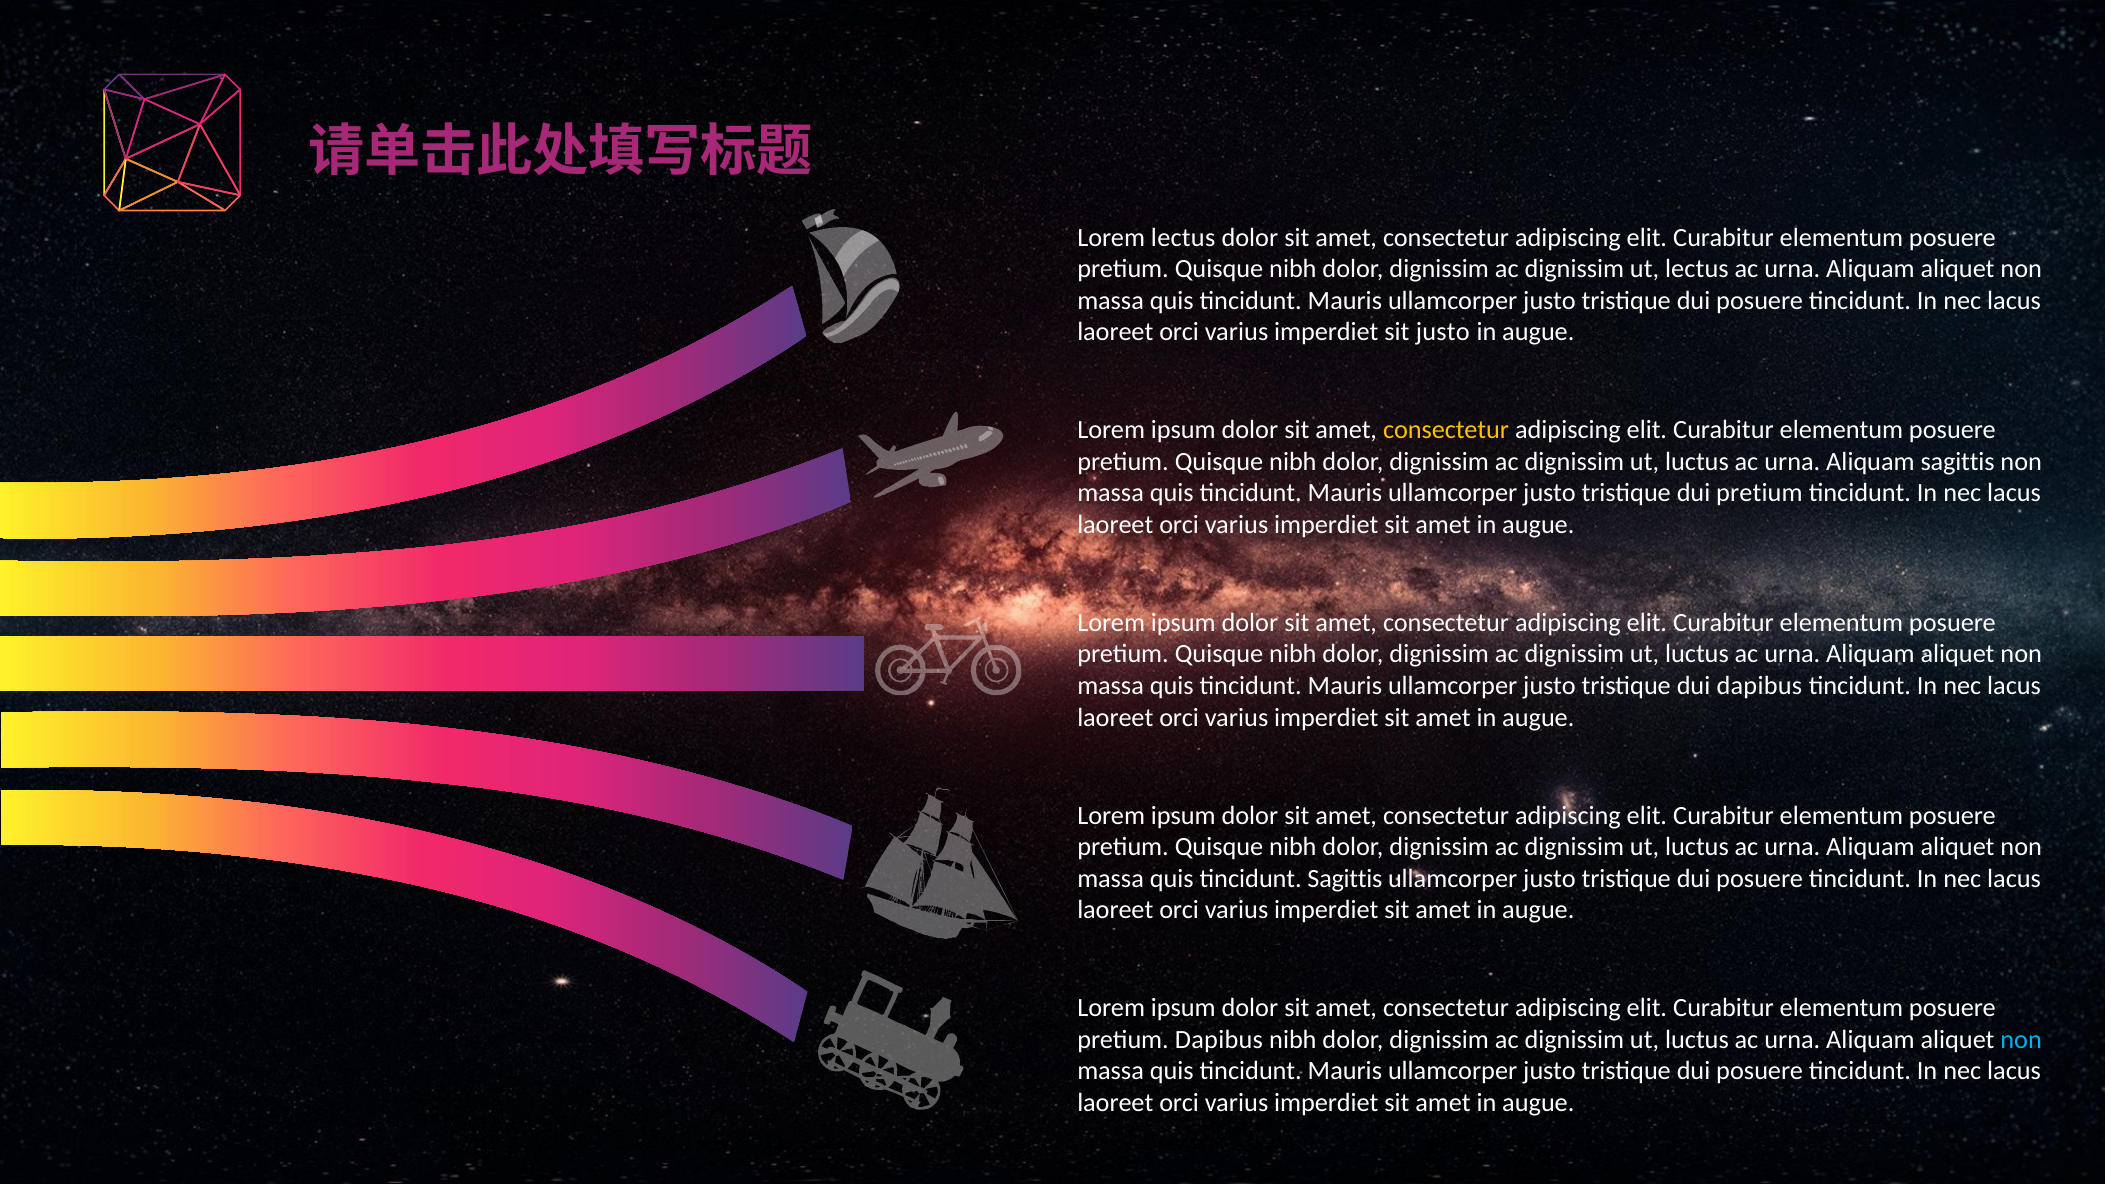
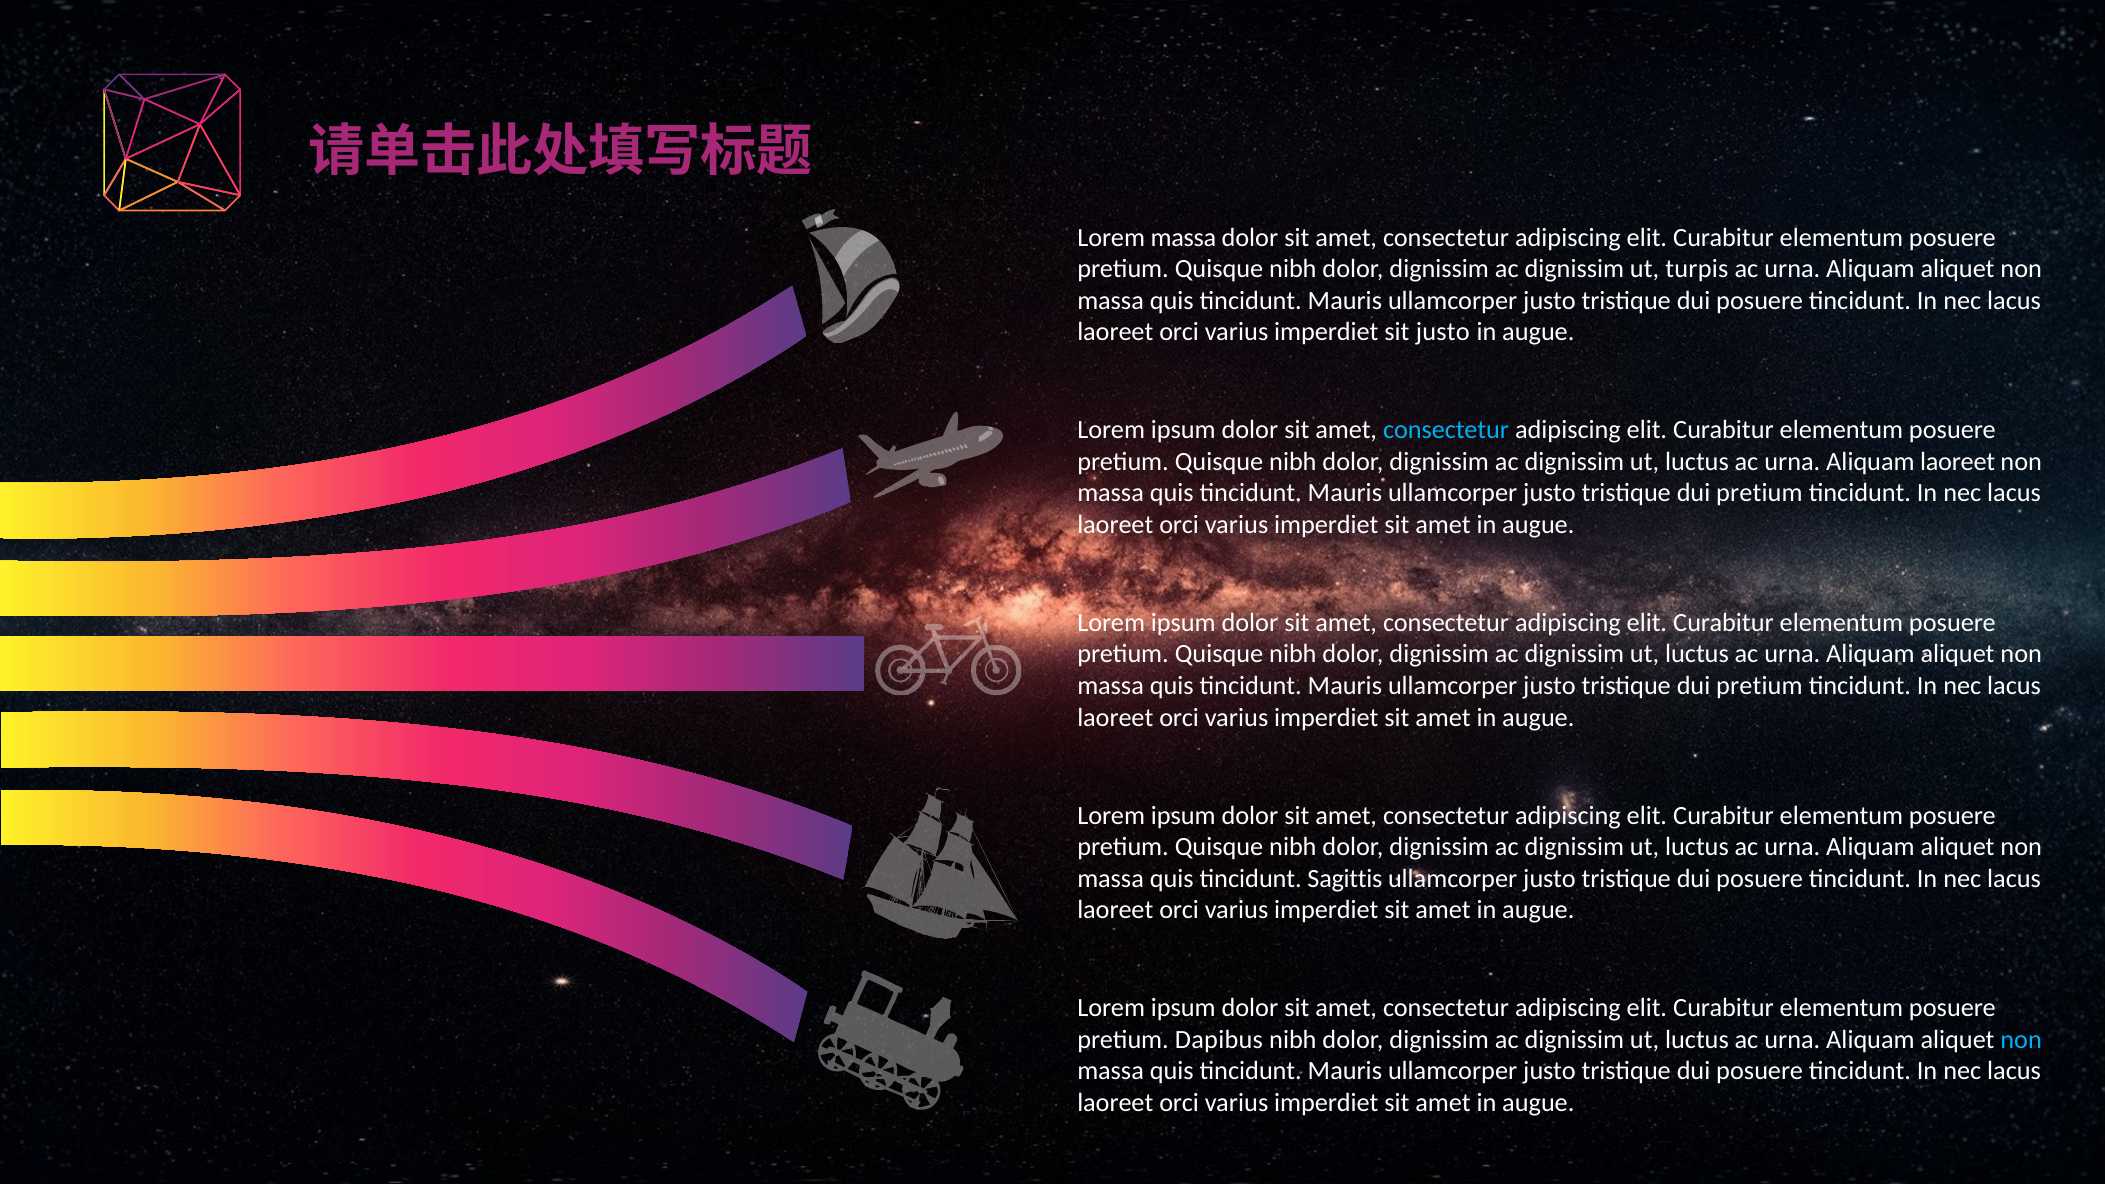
Lorem lectus: lectus -> massa
ut lectus: lectus -> turpis
consectetur at (1446, 430) colour: yellow -> light blue
Aliquam sagittis: sagittis -> laoreet
dapibus at (1759, 686): dapibus -> pretium
